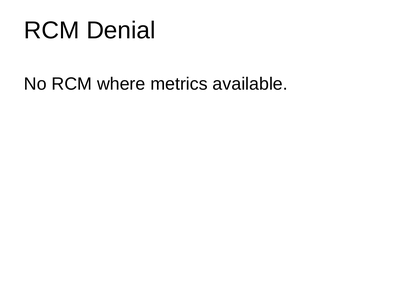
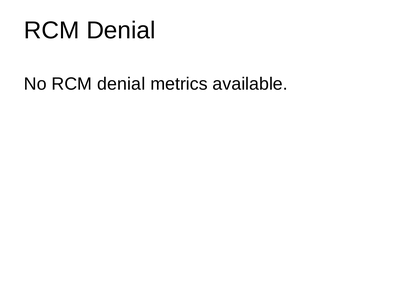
No RCM where: where -> denial
